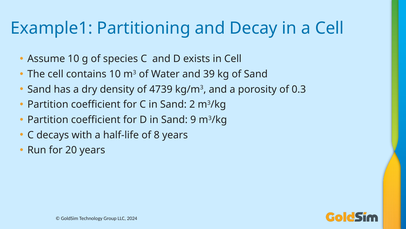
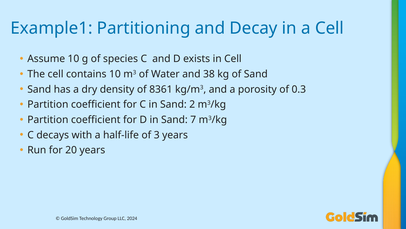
39: 39 -> 38
4739: 4739 -> 8361
9: 9 -> 7
8: 8 -> 3
